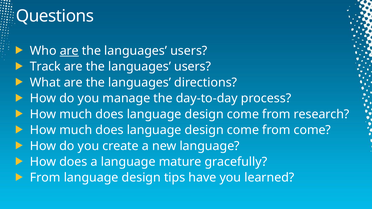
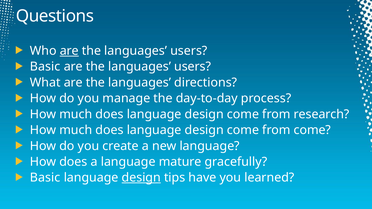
Track at (45, 67): Track -> Basic
From at (45, 178): From -> Basic
design at (141, 178) underline: none -> present
